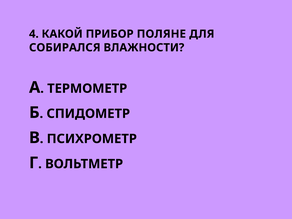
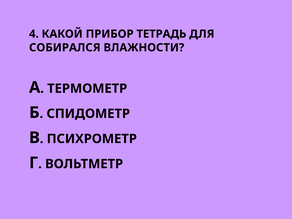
ПОЛЯНЕ: ПОЛЯНЕ -> ТЕТРАДЬ
